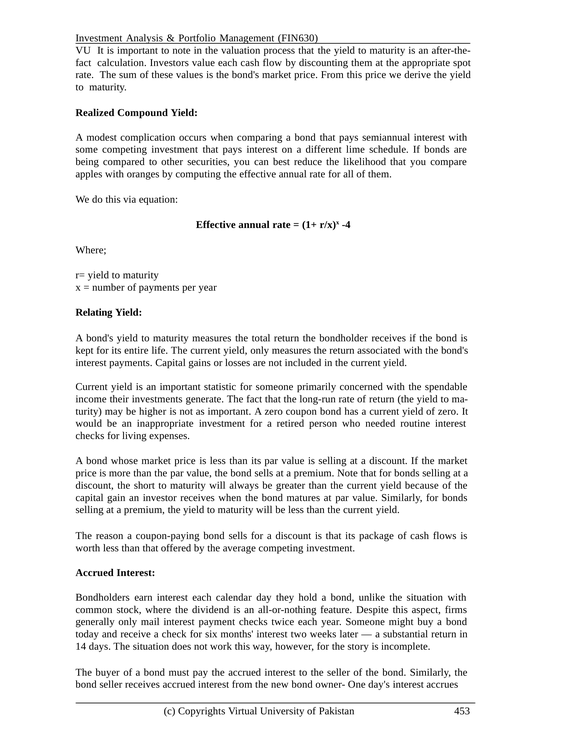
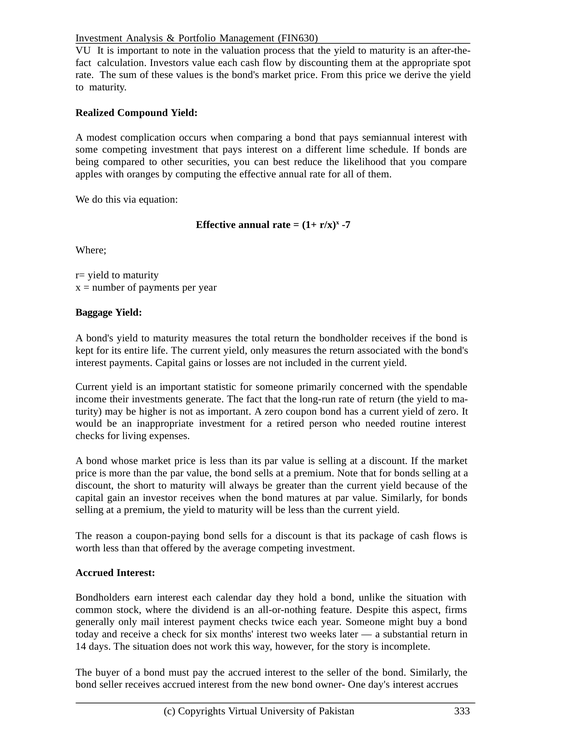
-4: -4 -> -7
Relating: Relating -> Baggage
453: 453 -> 333
